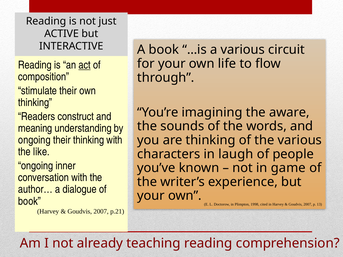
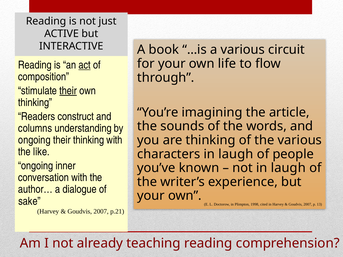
their at (68, 91) underline: none -> present
aware: aware -> article
meaning: meaning -> columns
not in game: game -> laugh
book at (30, 201): book -> sake
